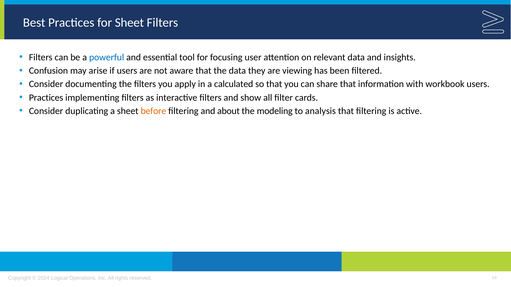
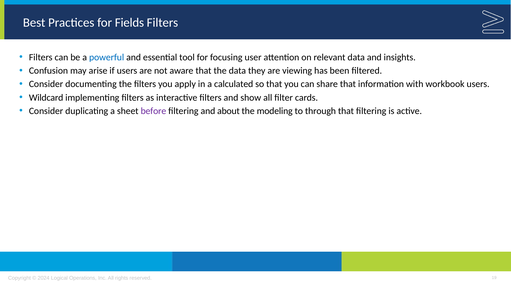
for Sheet: Sheet -> Fields
Practices at (46, 98): Practices -> Wildcard
before colour: orange -> purple
analysis: analysis -> through
